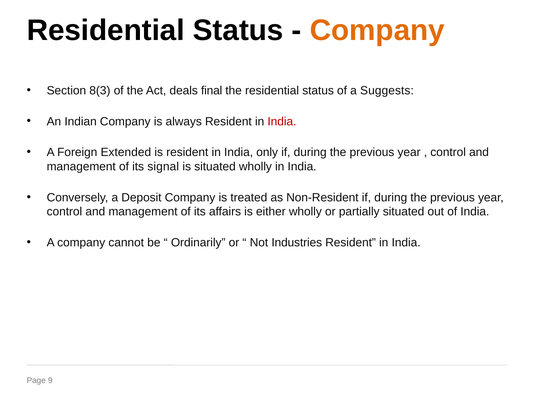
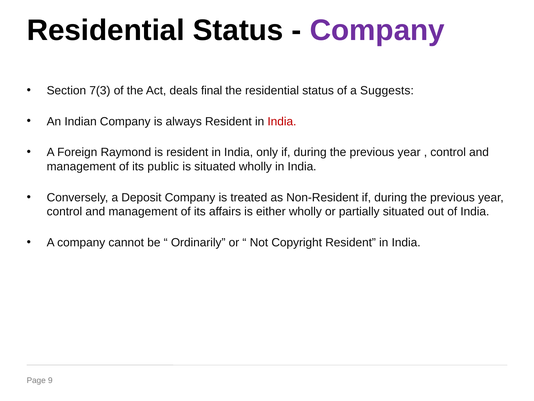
Company at (377, 30) colour: orange -> purple
8(3: 8(3 -> 7(3
Extended: Extended -> Raymond
signal: signal -> public
Industries: Industries -> Copyright
